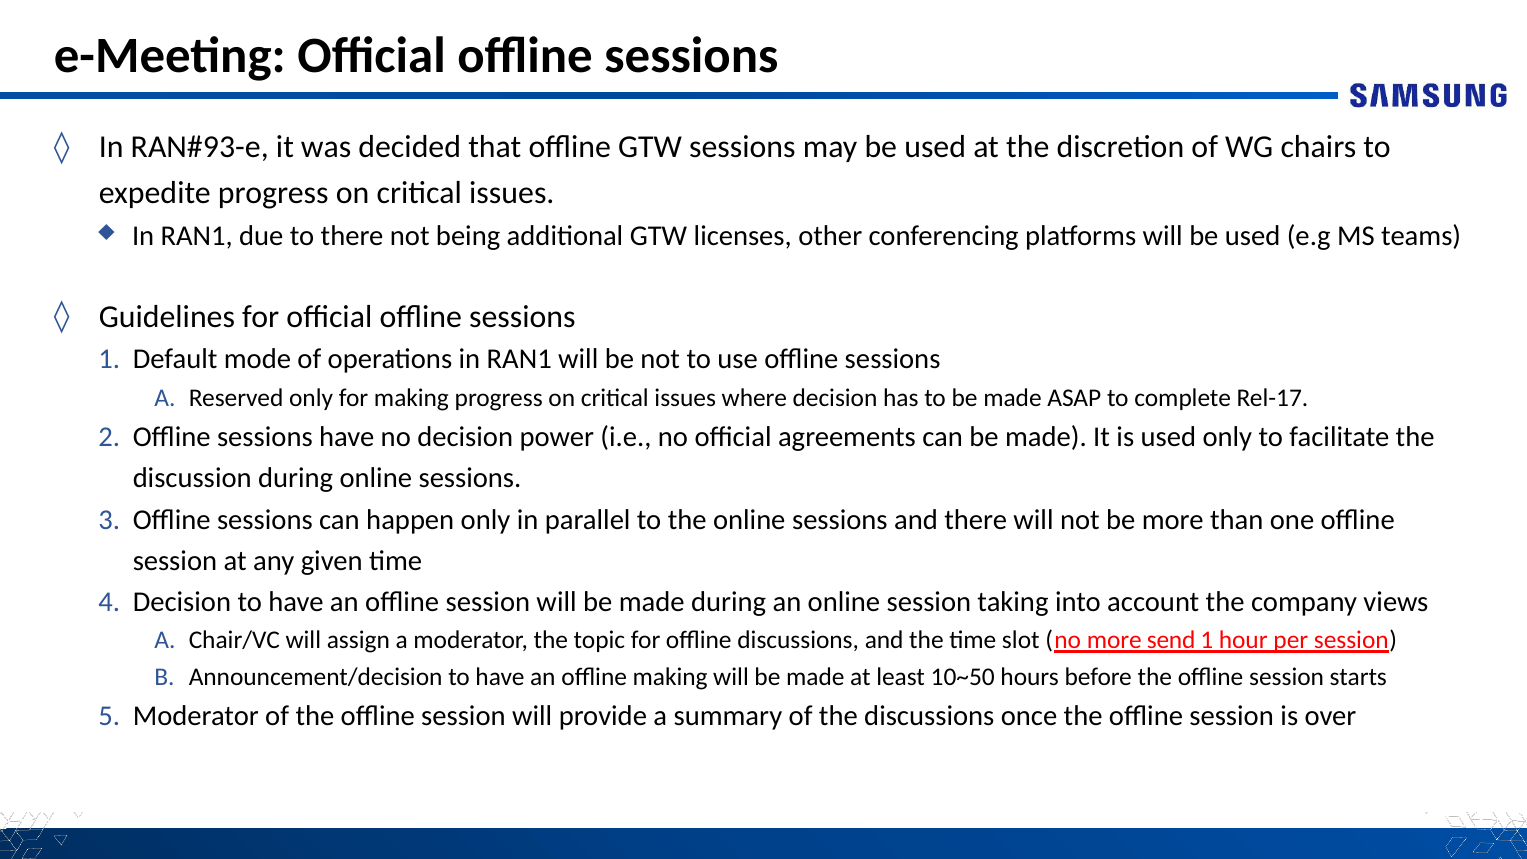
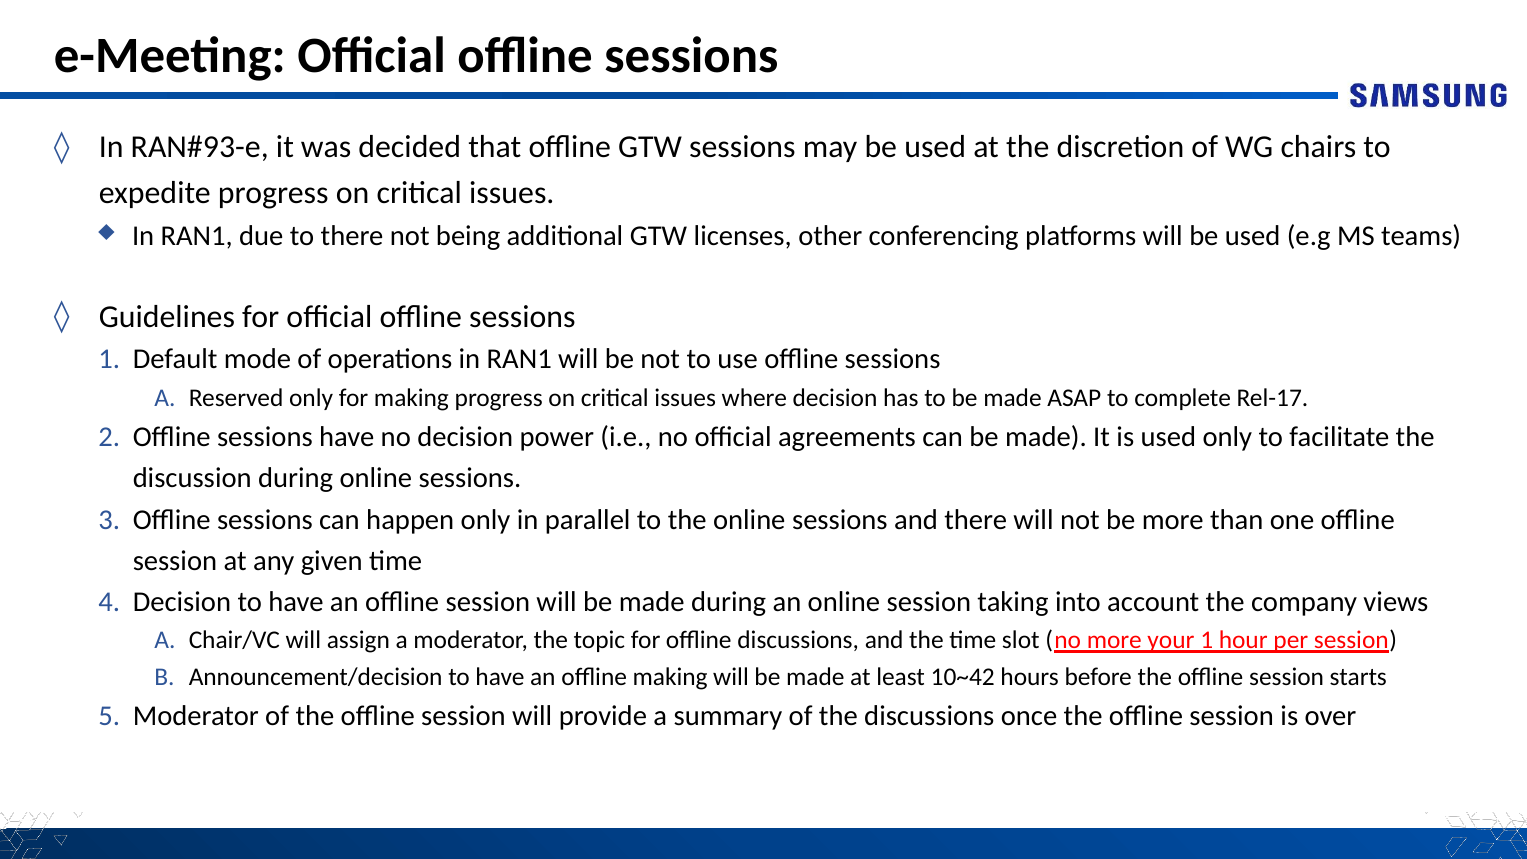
send: send -> your
10~50: 10~50 -> 10~42
